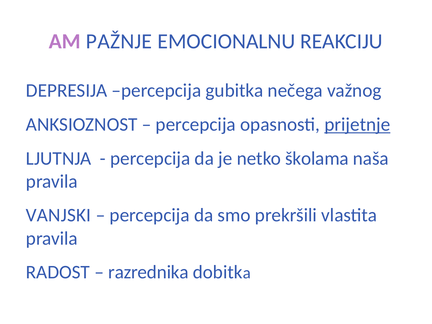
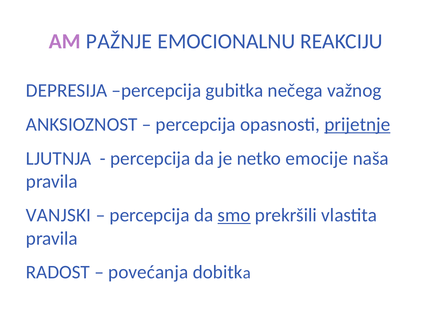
školama: školama -> emocije
smo underline: none -> present
razrednika: razrednika -> povećanja
